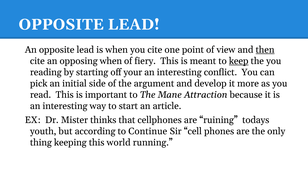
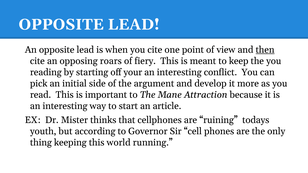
opposing when: when -> roars
keep underline: present -> none
Continue: Continue -> Governor
